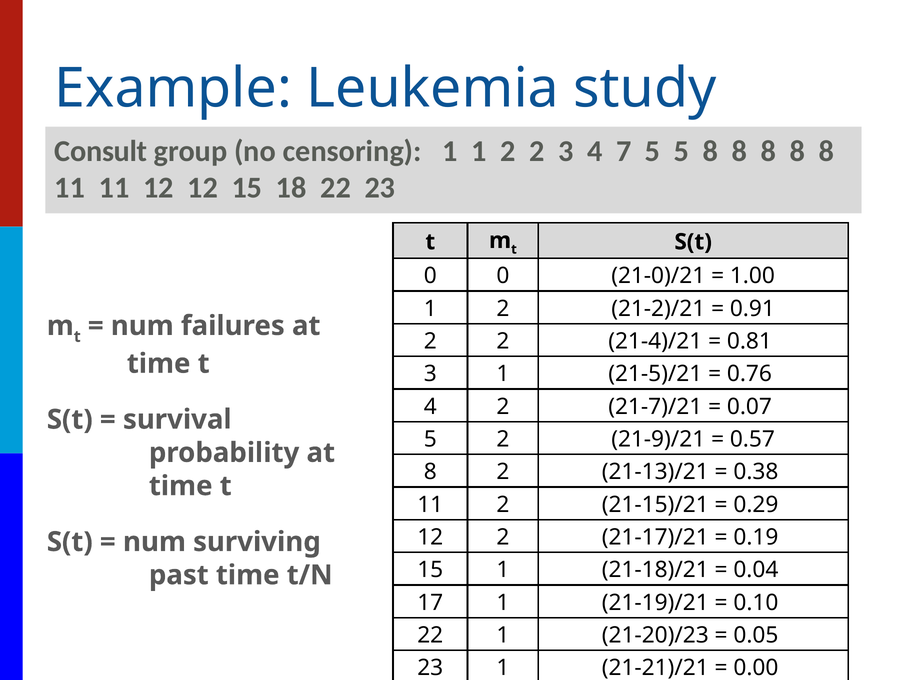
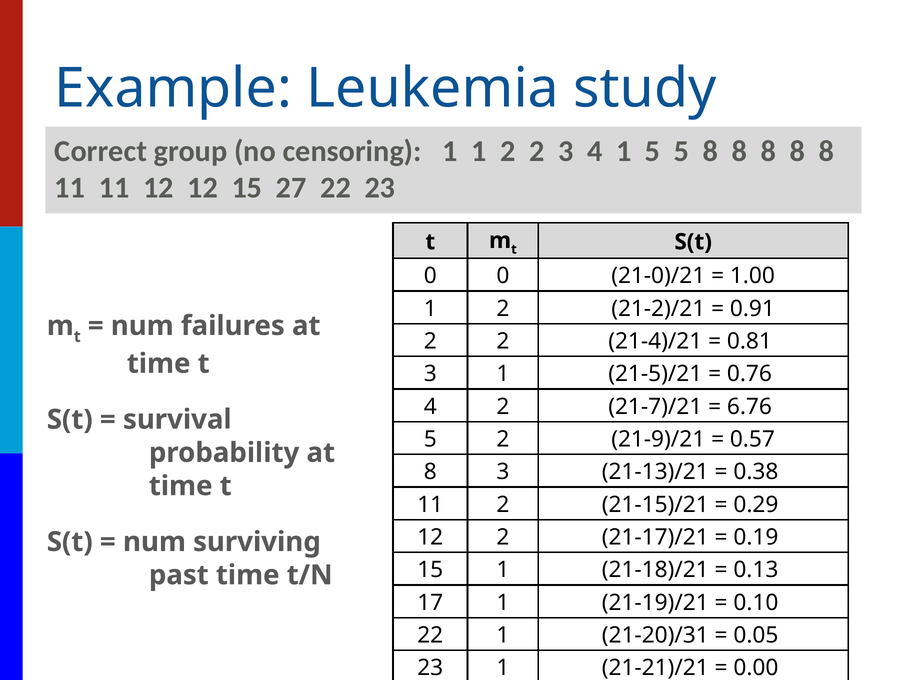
Consult: Consult -> Correct
4 7: 7 -> 1
18: 18 -> 27
0.07: 0.07 -> 6.76
8 2: 2 -> 3
0.04: 0.04 -> 0.13
21-20)/23: 21-20)/23 -> 21-20)/31
